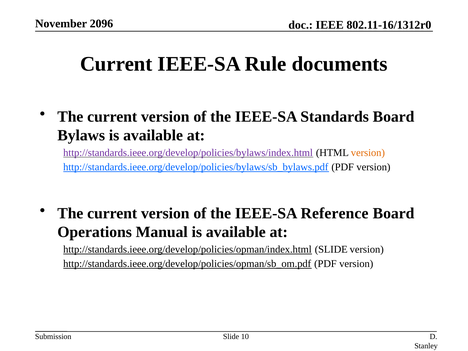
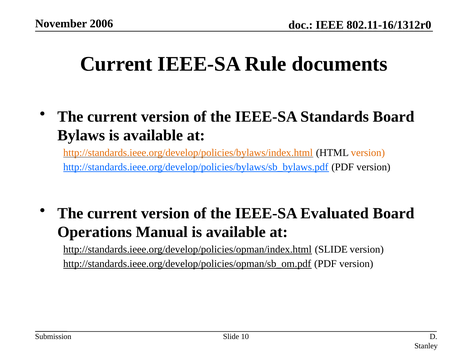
2096: 2096 -> 2006
http://standards.ieee.org/develop/policies/bylaws/index.html colour: purple -> orange
Reference: Reference -> Evaluated
